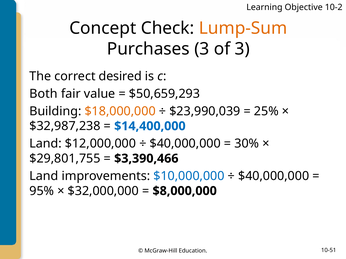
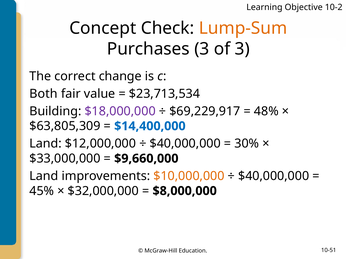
desired: desired -> change
$50,659,293: $50,659,293 -> $23,713,534
$18,000,000 colour: orange -> purple
$23,990,039: $23,990,039 -> $69,229,917
25%: 25% -> 48%
$32,987,238: $32,987,238 -> $63,805,309
$29,801,755: $29,801,755 -> $33,000,000
$3,390,466: $3,390,466 -> $9,660,000
$10,000,000 colour: blue -> orange
95%: 95% -> 45%
